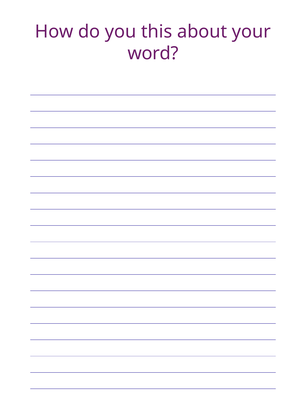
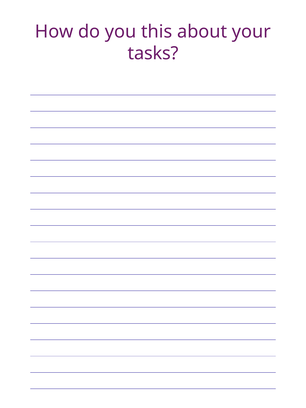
word: word -> tasks
